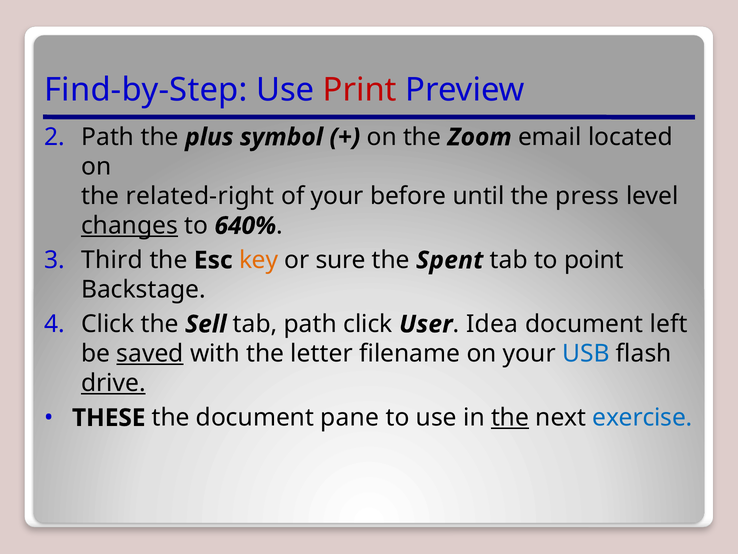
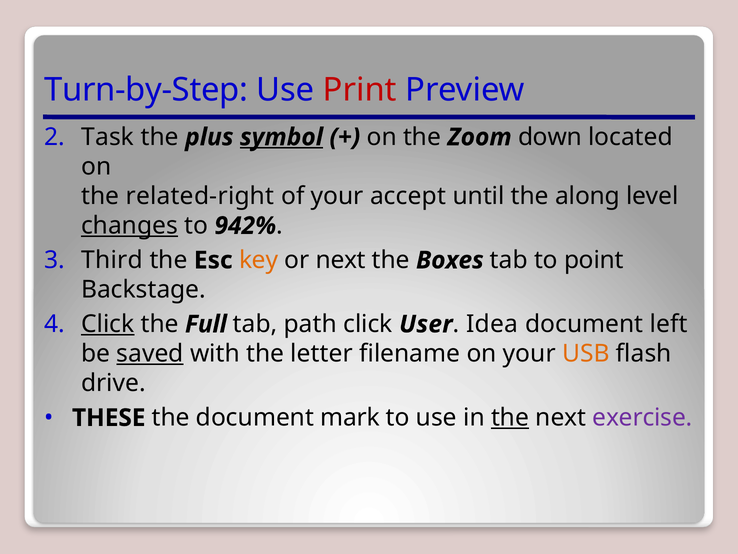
Find-by-Step: Find-by-Step -> Turn-by-Step
Path at (108, 137): Path -> Task
symbol underline: none -> present
email: email -> down
before: before -> accept
press: press -> along
640%: 640% -> 942%
or sure: sure -> next
Spent: Spent -> Boxes
Click at (108, 324) underline: none -> present
Sell: Sell -> Full
USB colour: blue -> orange
drive underline: present -> none
pane: pane -> mark
exercise colour: blue -> purple
